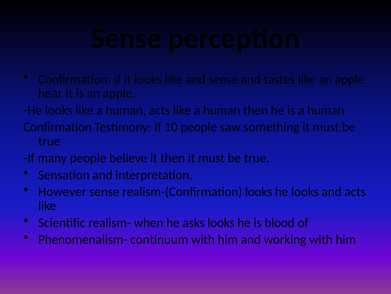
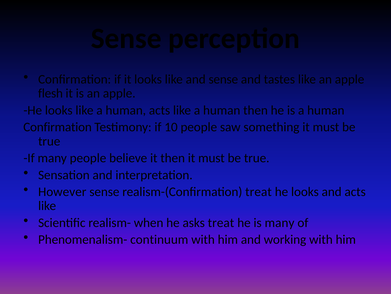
hear: hear -> flesh
realism-(Confirmation looks: looks -> treat
asks looks: looks -> treat
is blood: blood -> many
